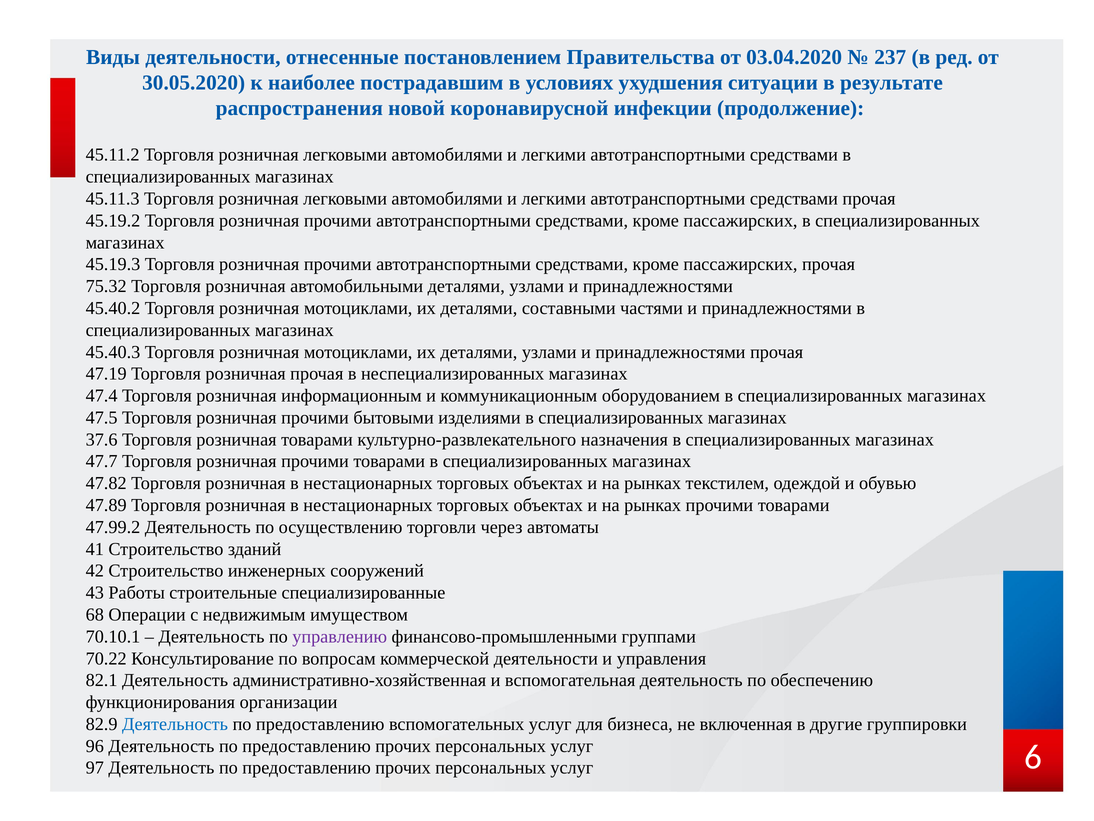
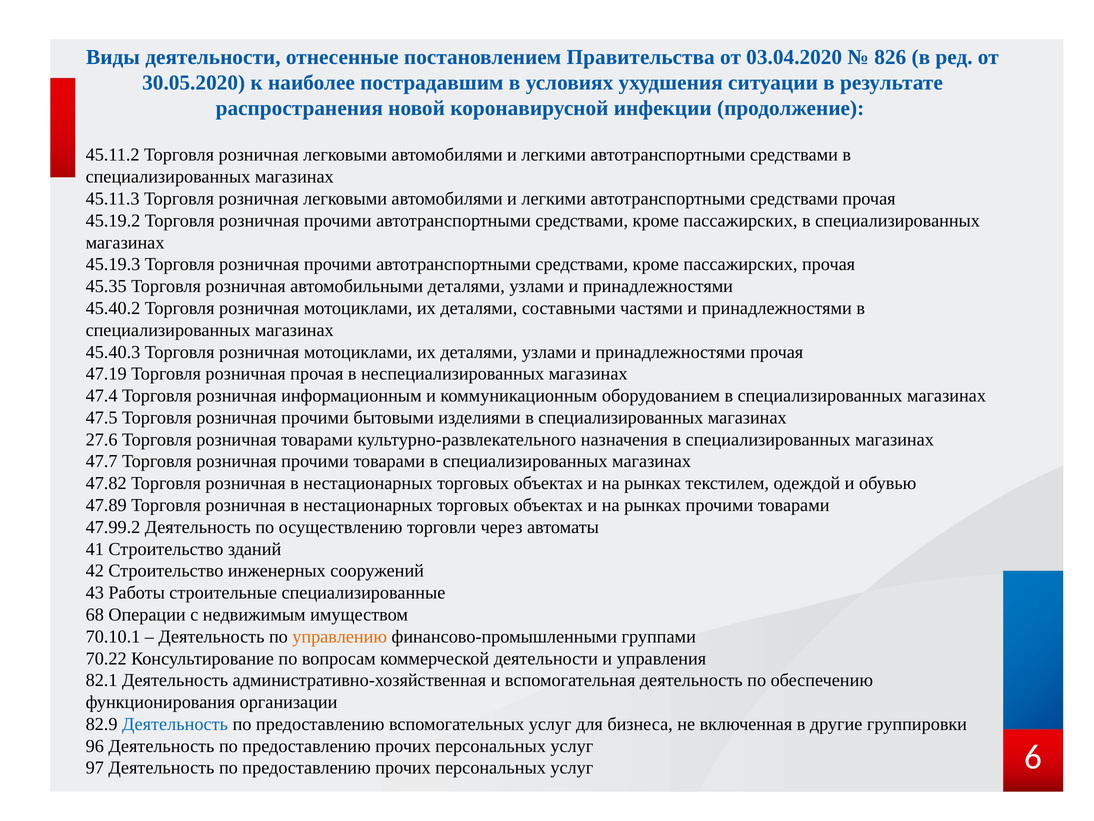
237: 237 -> 826
75.32: 75.32 -> 45.35
37.6: 37.6 -> 27.6
управлению colour: purple -> orange
